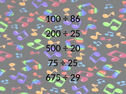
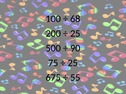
86: 86 -> 68
20: 20 -> 90
29: 29 -> 55
